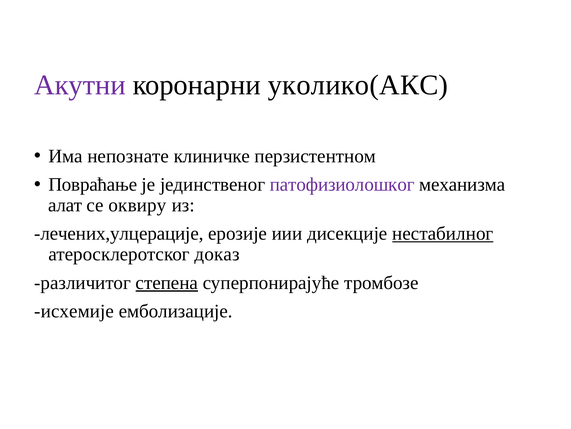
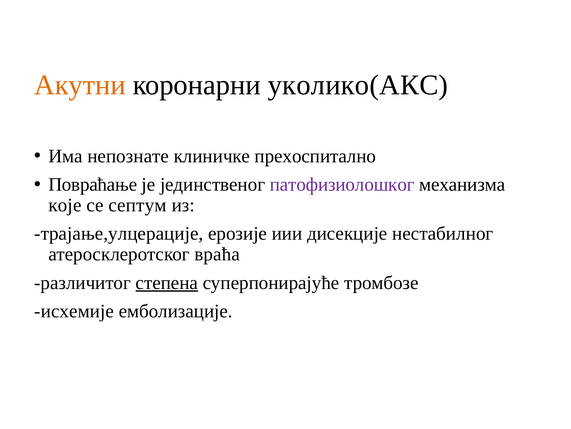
Акутни colour: purple -> orange
перзистентном: перзистентном -> прехоспитално
алат: алат -> које
оквиру: оквиру -> септум
лечених,улцерације: лечених,улцерације -> трајање,улцерације
нестабилног underline: present -> none
доказ: доказ -> враћа
